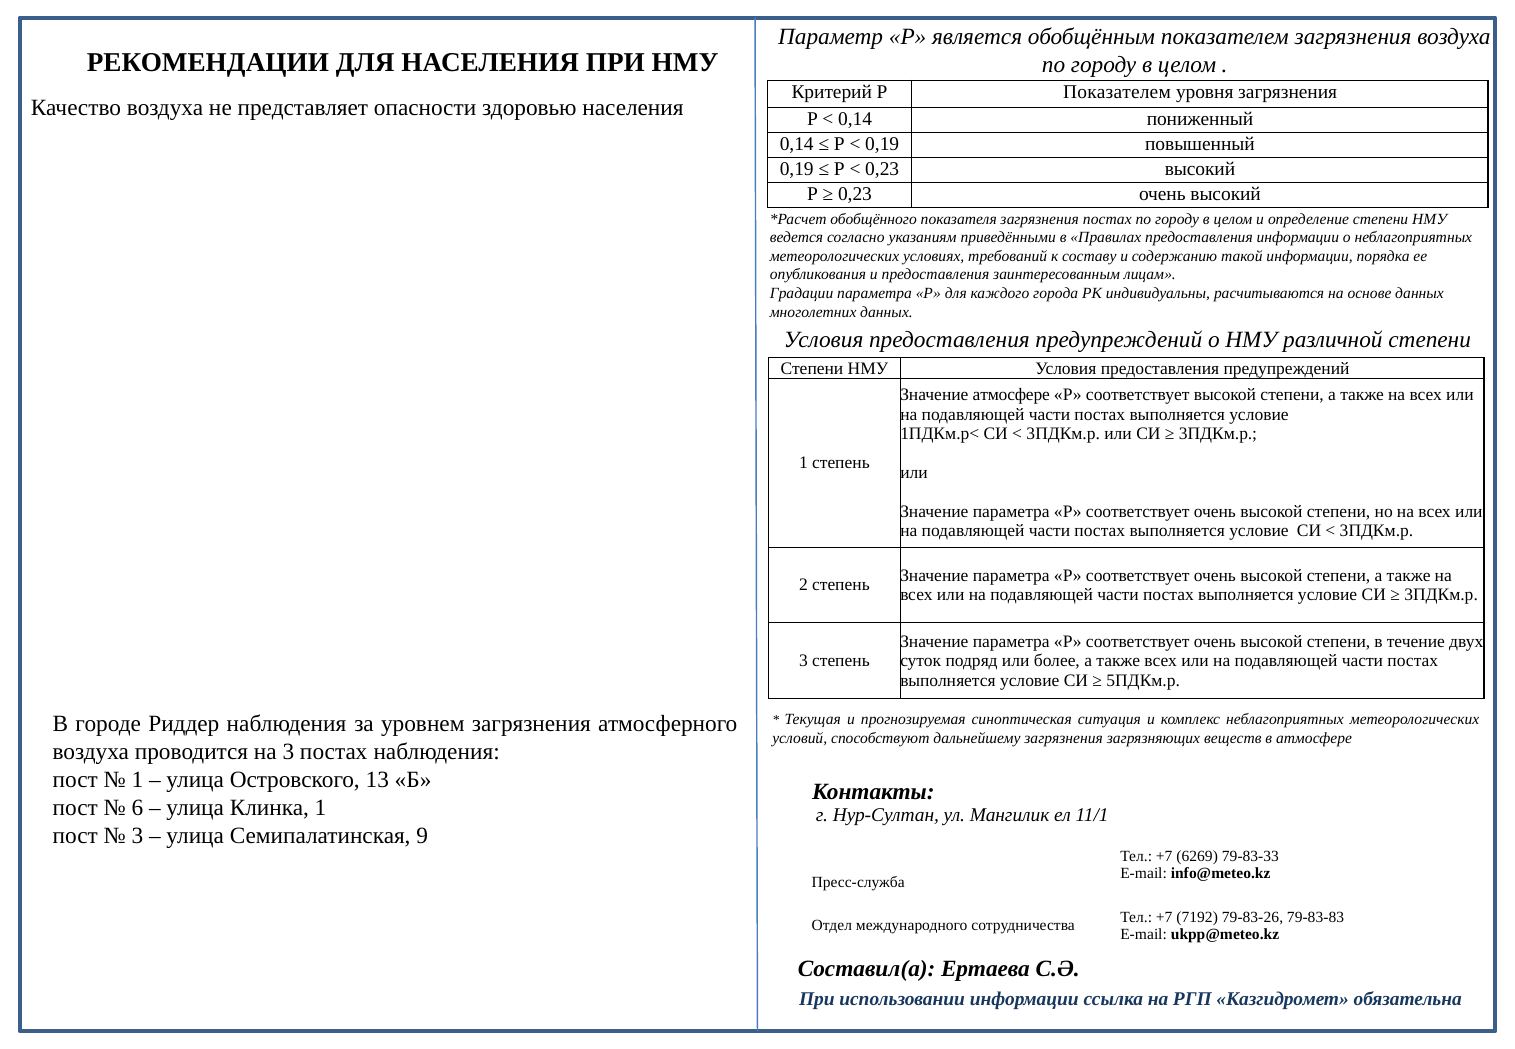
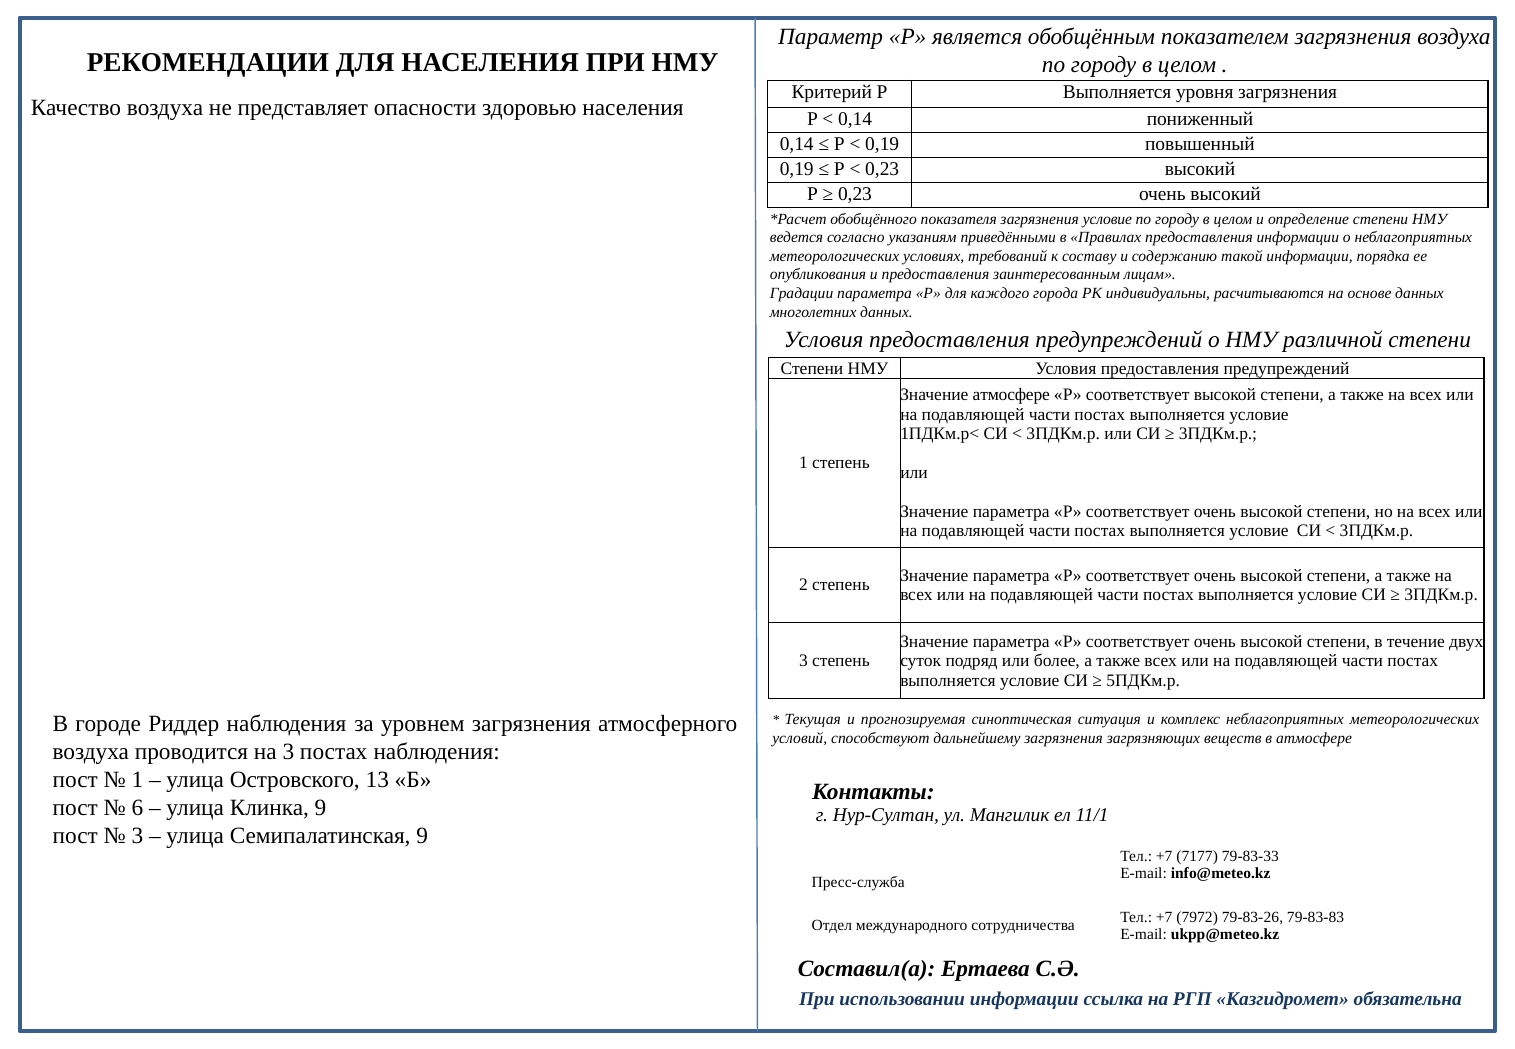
Р Показателем: Показателем -> Выполняется
загрязнения постах: постах -> условие
Клинка 1: 1 -> 9
6269: 6269 -> 7177
7192: 7192 -> 7972
